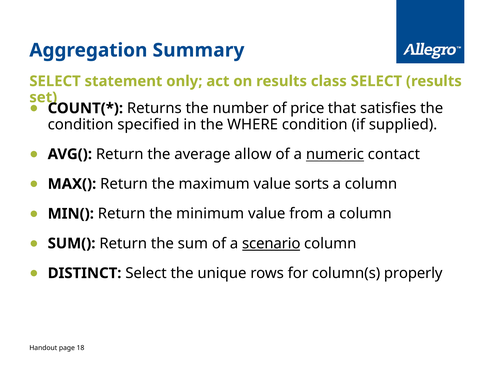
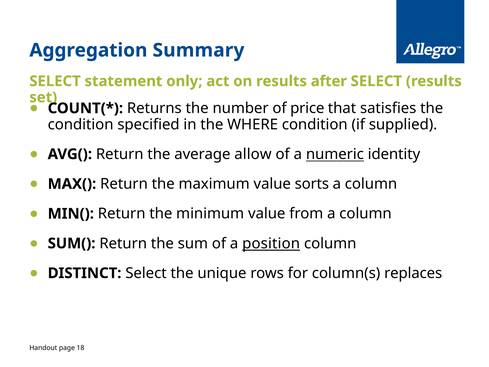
class: class -> after
contact: contact -> identity
scenario: scenario -> position
properly: properly -> replaces
